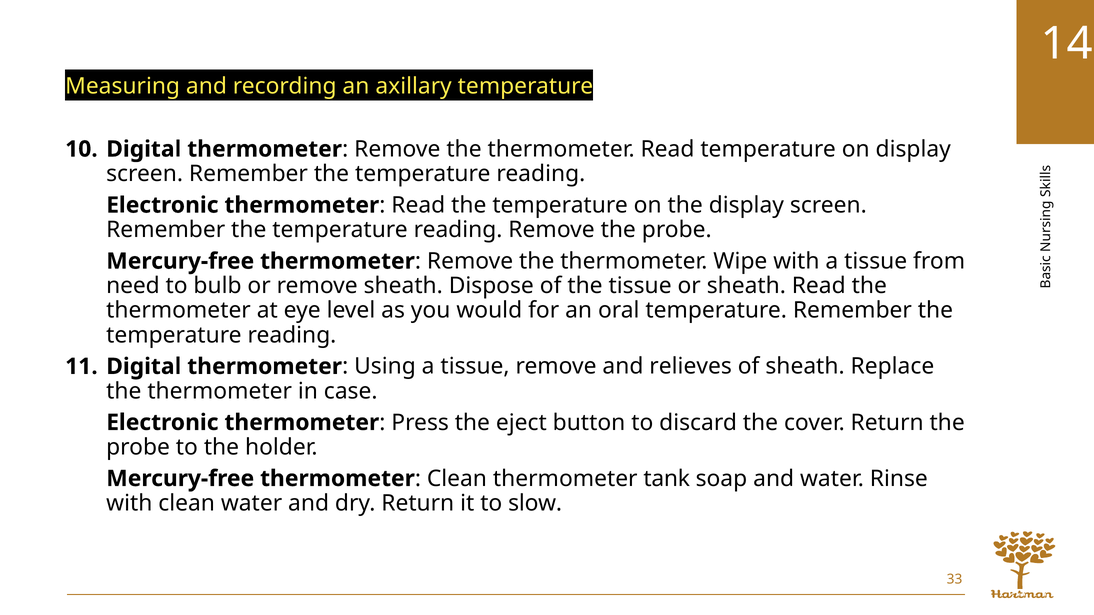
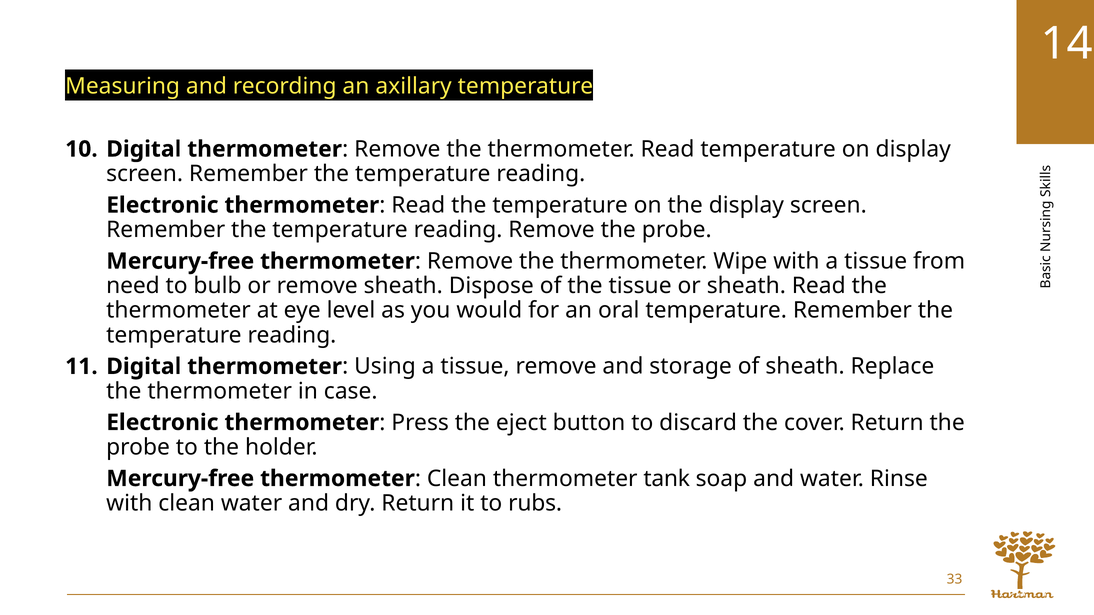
relieves: relieves -> storage
slow: slow -> rubs
